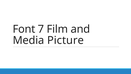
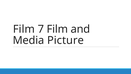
Font at (24, 29): Font -> Film
